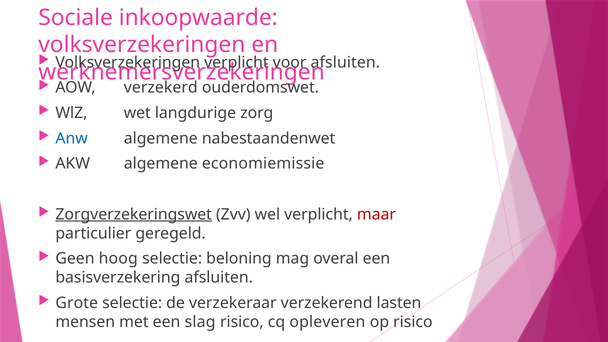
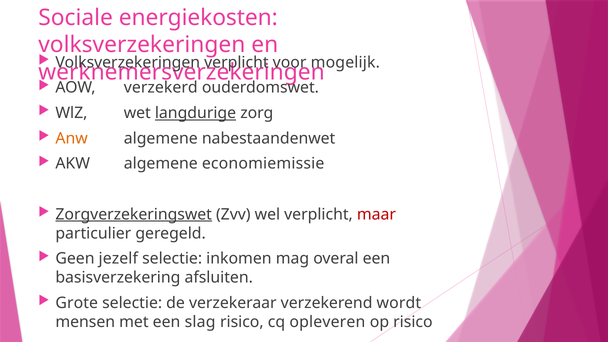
inkoopwaarde: inkoopwaarde -> energiekosten
afsluiten at (345, 62): afsluiten -> mogelijk
langdurige underline: none -> present
Anw colour: blue -> orange
hoog: hoog -> jezelf
beloning: beloning -> inkomen
lasten: lasten -> wordt
